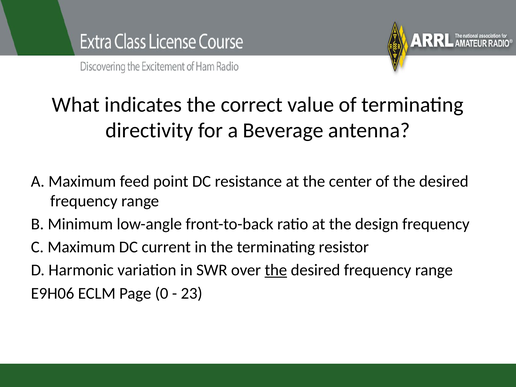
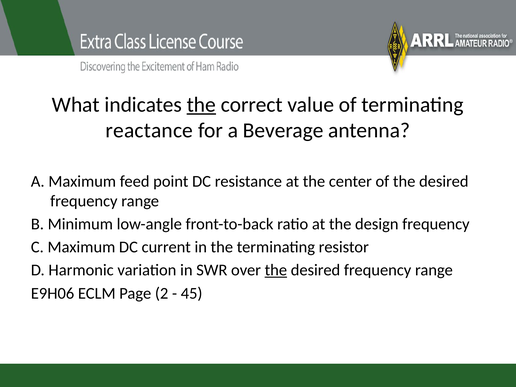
the at (201, 105) underline: none -> present
directivity: directivity -> reactance
0: 0 -> 2
23: 23 -> 45
